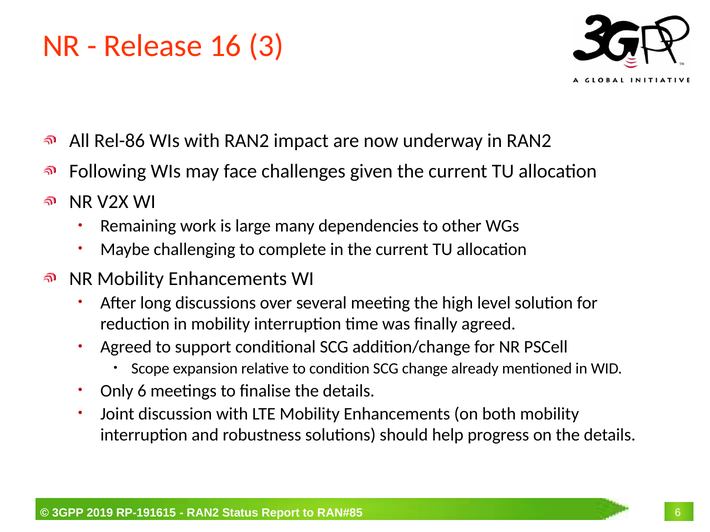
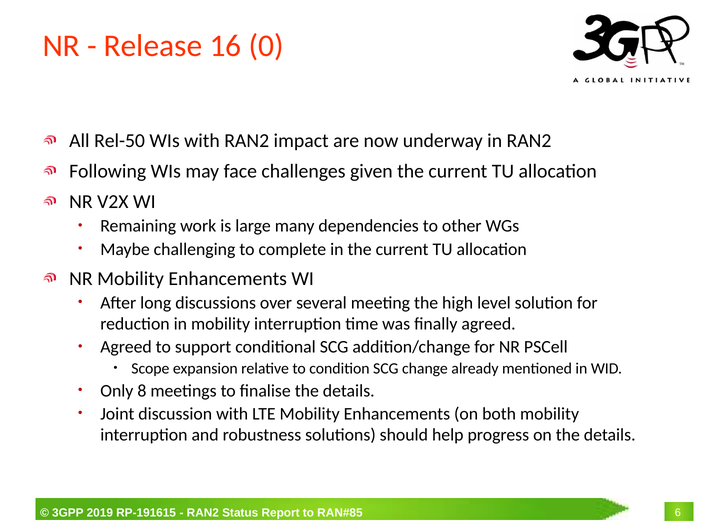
3: 3 -> 0
Rel-86: Rel-86 -> Rel-50
Only 6: 6 -> 8
